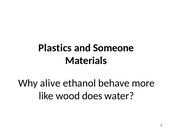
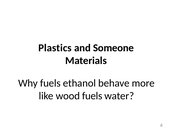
Why alive: alive -> fuels
wood does: does -> fuels
